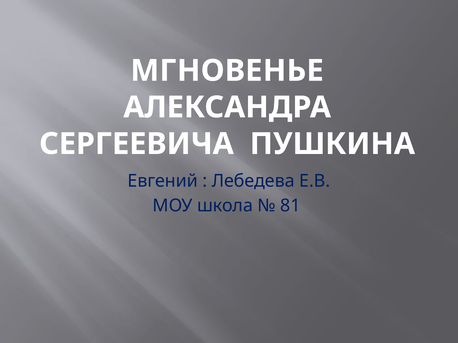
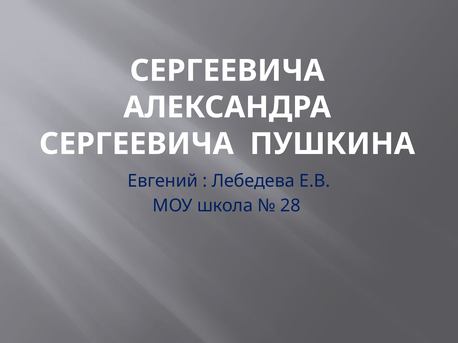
МГНОВЕНЬЕ at (227, 71): МГНОВЕНЬЕ -> СЕРГЕЕВИЧА
81: 81 -> 28
